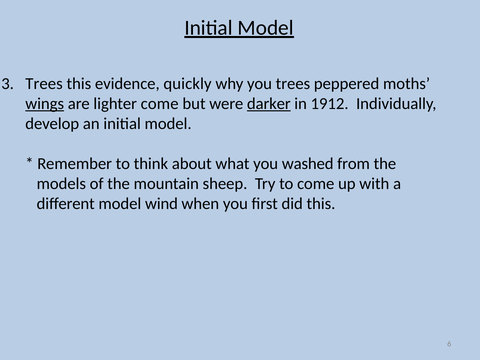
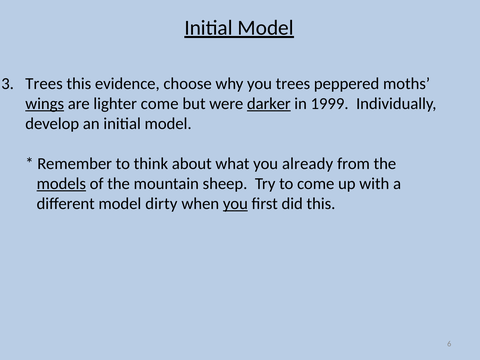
quickly: quickly -> choose
1912: 1912 -> 1999
washed: washed -> already
models underline: none -> present
wind: wind -> dirty
you at (235, 204) underline: none -> present
